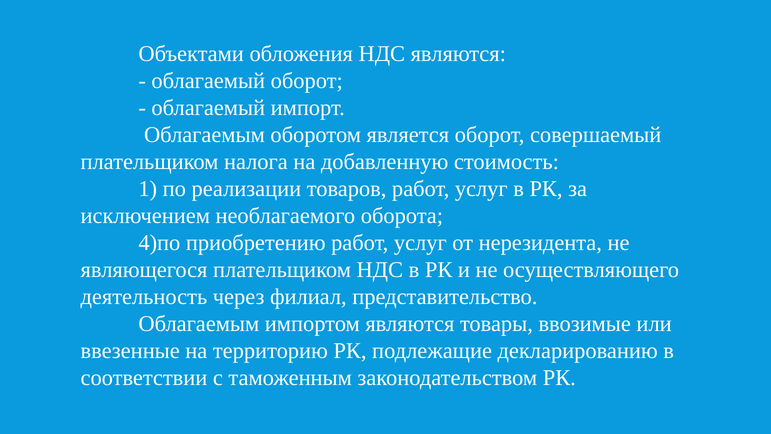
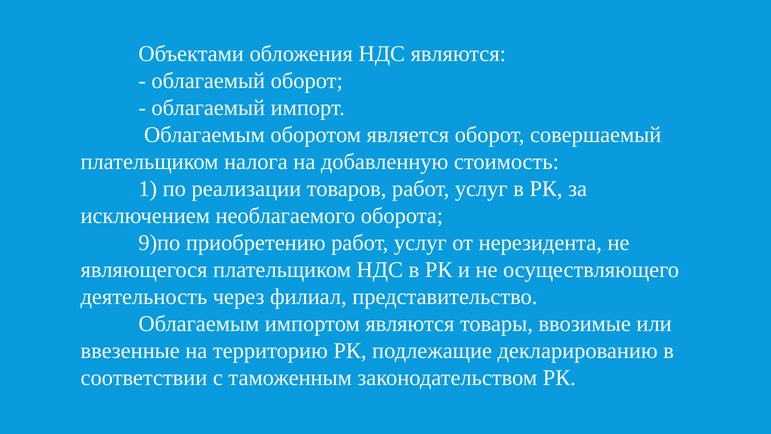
4)по: 4)по -> 9)по
